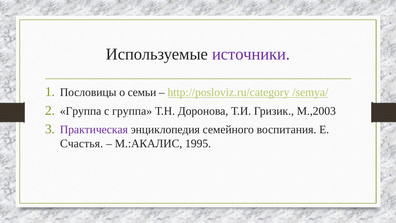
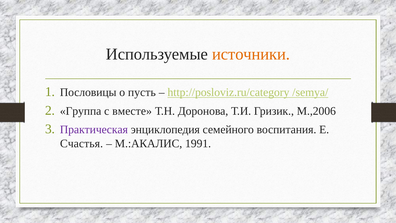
источники colour: purple -> orange
семьи: семьи -> пусть
с группа: группа -> вместе
М.,2003: М.,2003 -> М.,2006
1995: 1995 -> 1991
